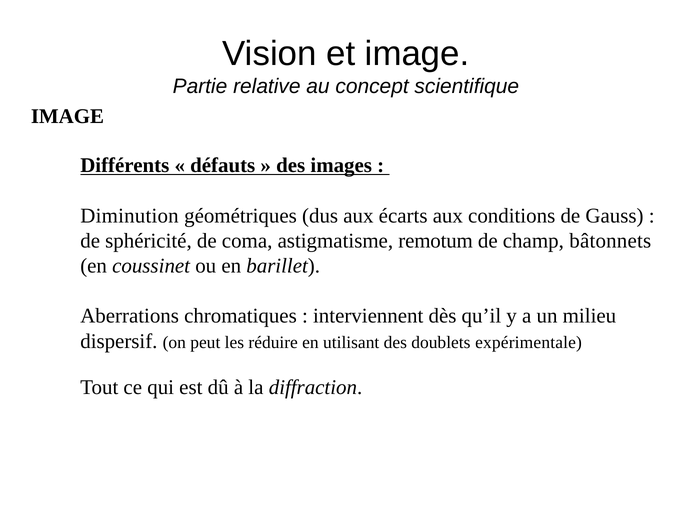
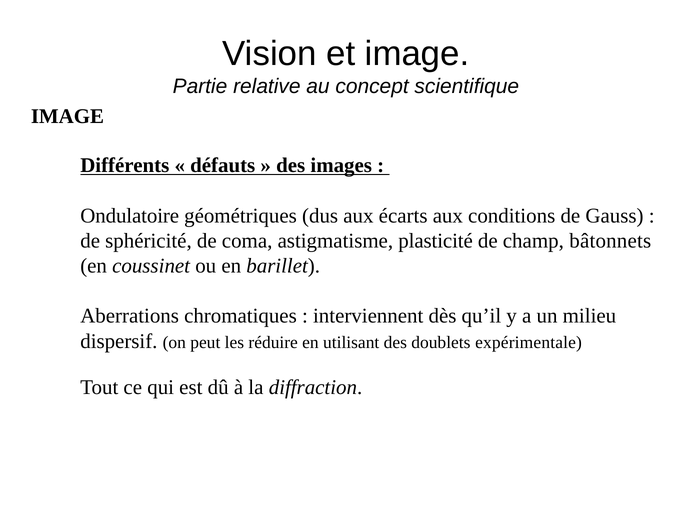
Diminution: Diminution -> Ondulatoire
remotum: remotum -> plasticité
